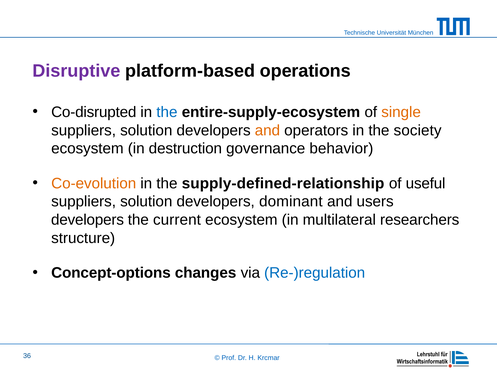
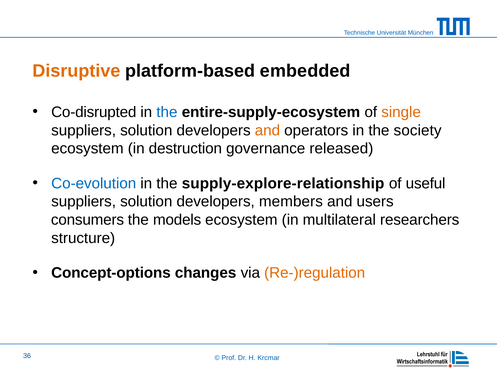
Disruptive colour: purple -> orange
operations: operations -> embedded
behavior: behavior -> released
Co-evolution colour: orange -> blue
supply-defined-relationship: supply-defined-relationship -> supply-explore-relationship
dominant: dominant -> members
developers at (87, 220): developers -> consumers
current: current -> models
Re-)regulation colour: blue -> orange
